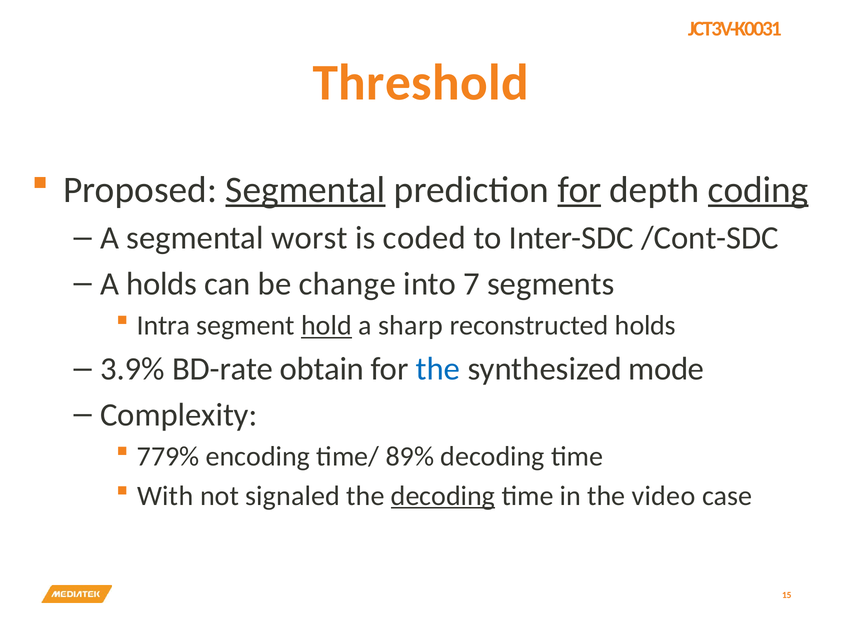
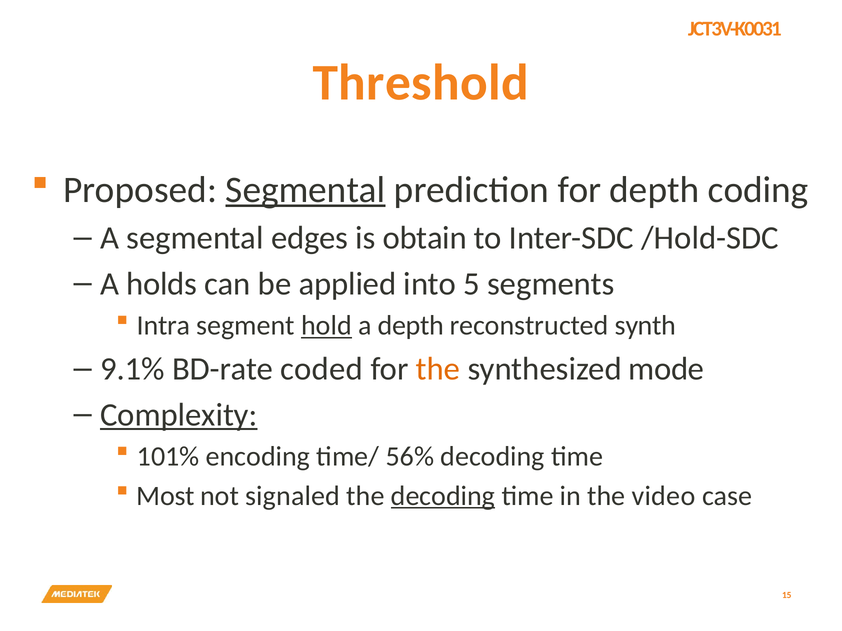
for at (579, 190) underline: present -> none
coding underline: present -> none
worst: worst -> edges
coded: coded -> obtain
/Cont-SDC: /Cont-SDC -> /Hold-SDC
change: change -> applied
7: 7 -> 5
a sharp: sharp -> depth
reconstructed holds: holds -> synth
3.9%: 3.9% -> 9.1%
obtain: obtain -> coded
the at (438, 369) colour: blue -> orange
Complexity underline: none -> present
779%: 779% -> 101%
89%: 89% -> 56%
With: With -> Most
